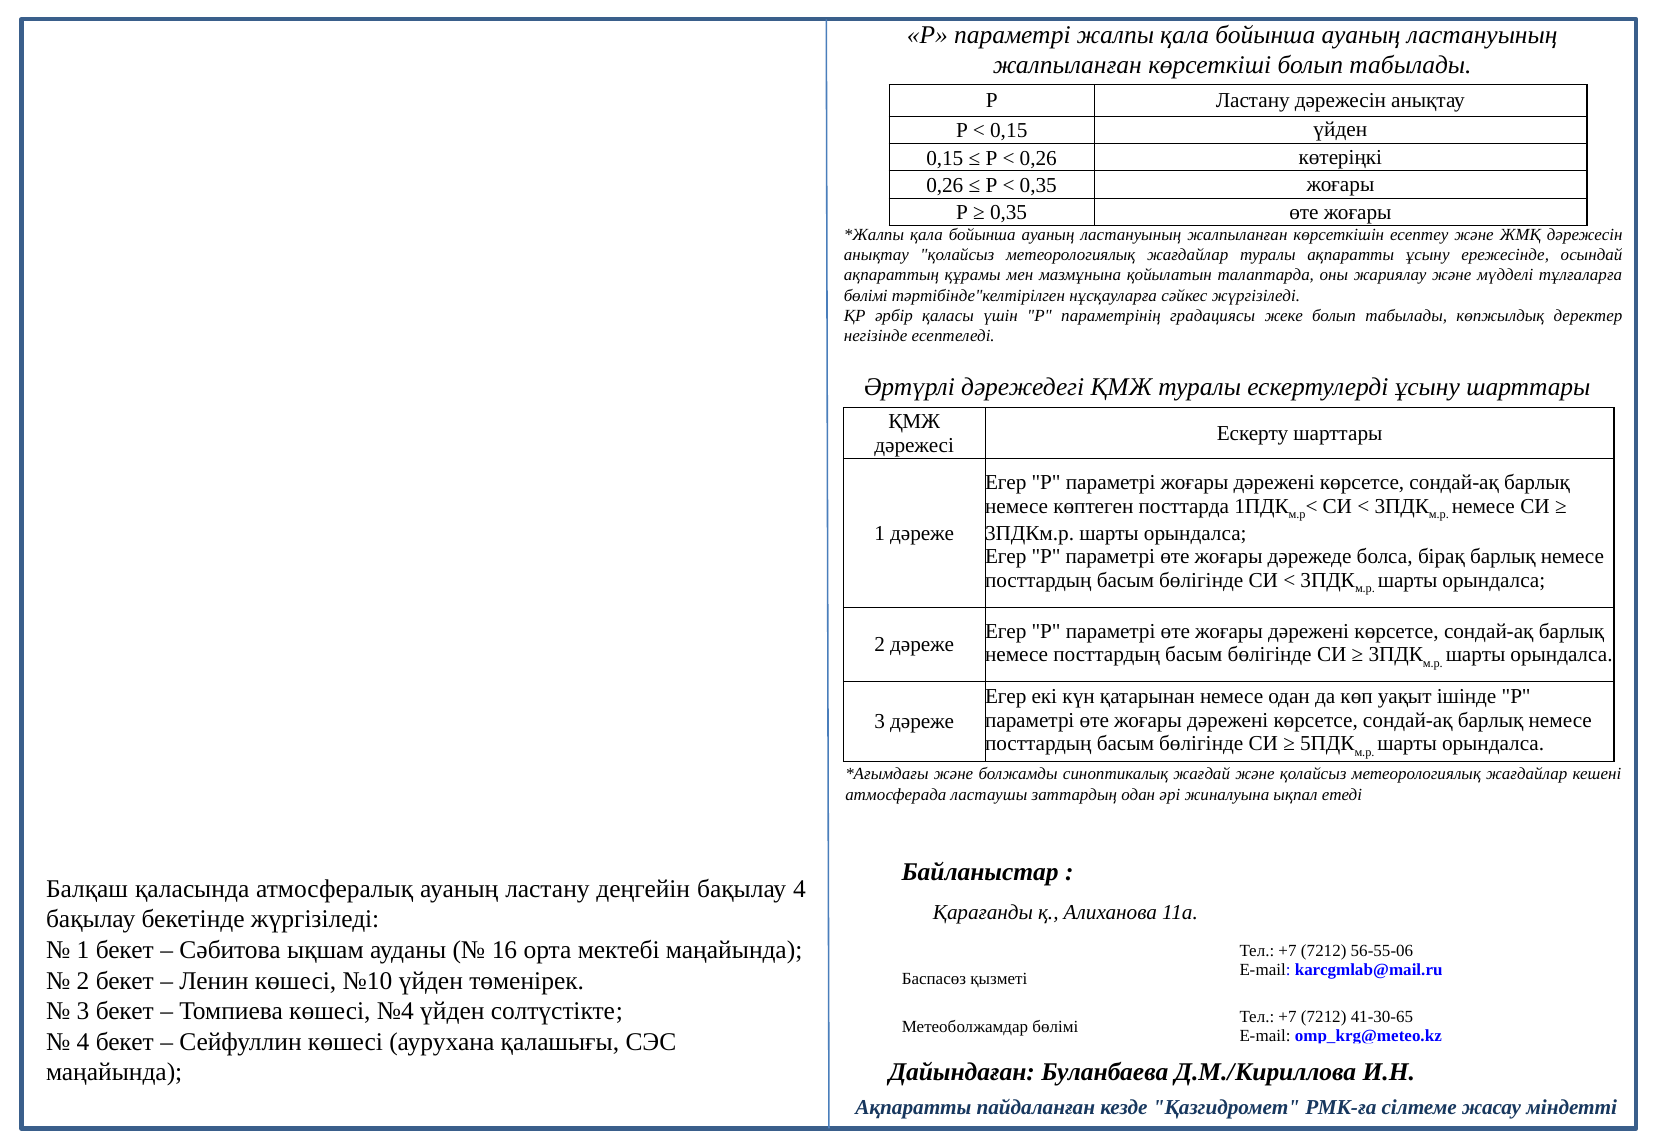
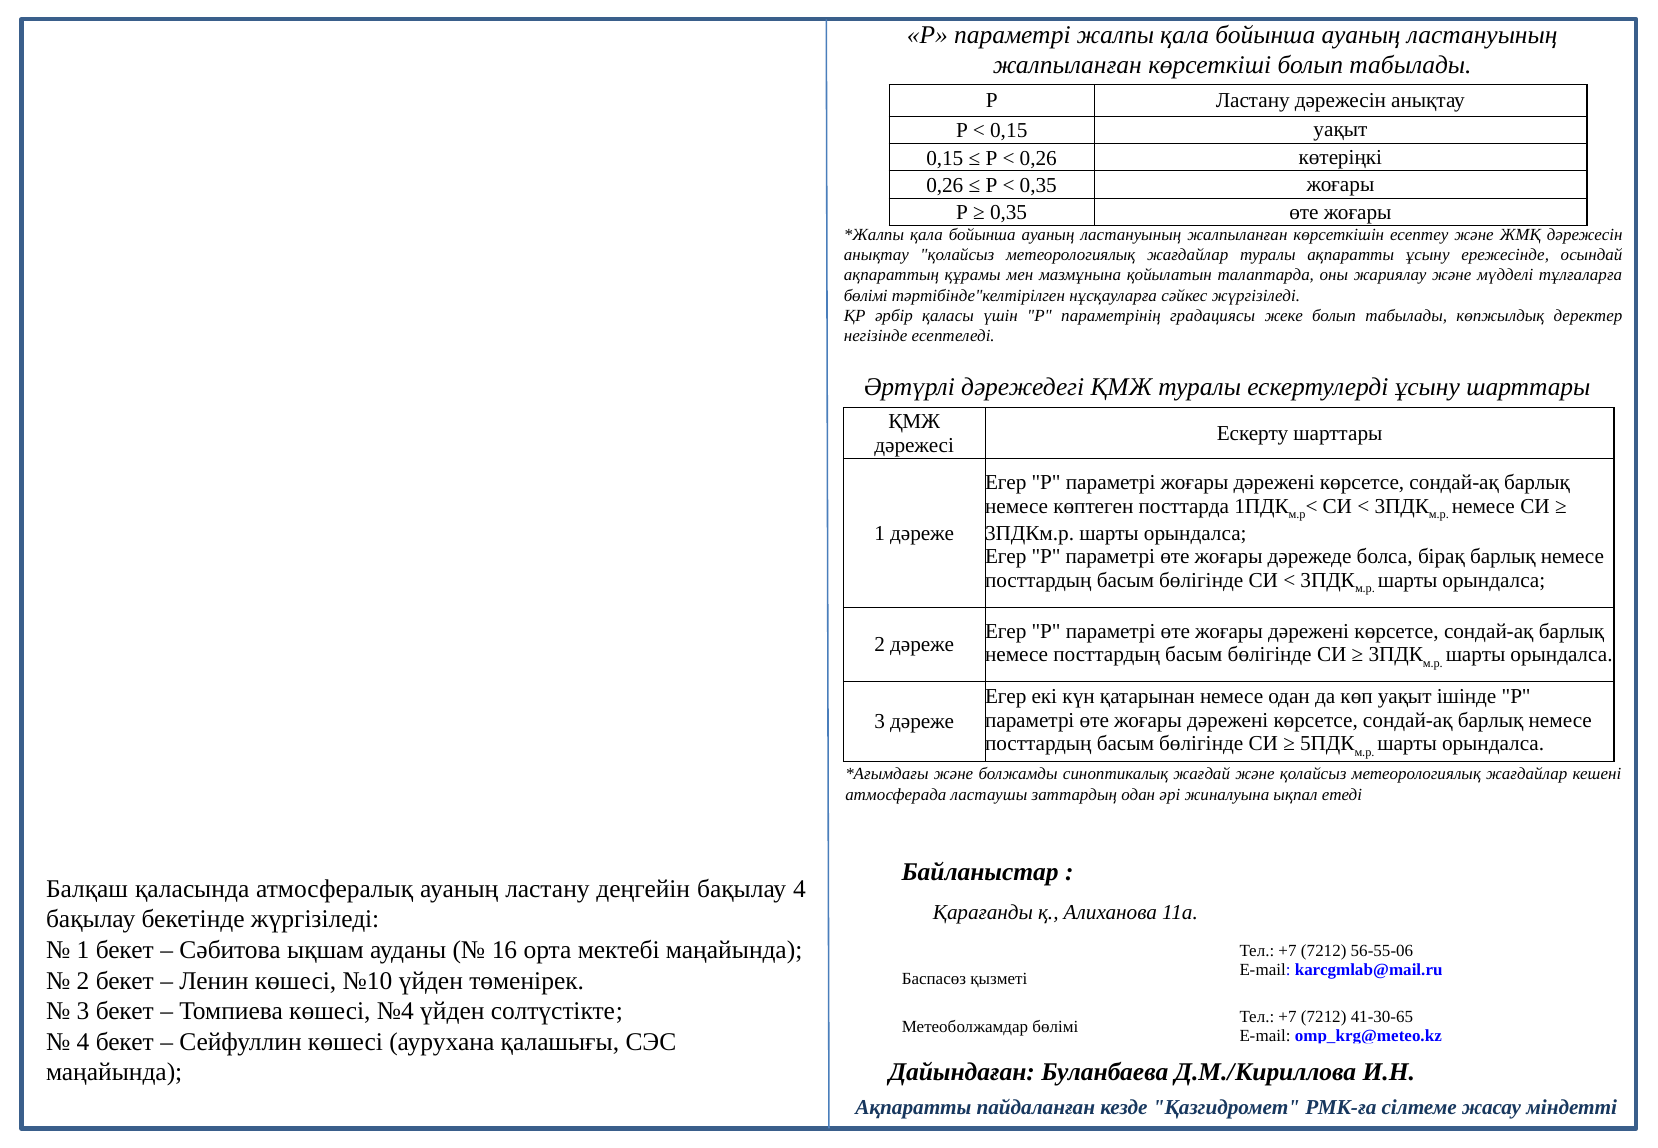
0,15 үйден: үйден -> уақыт
